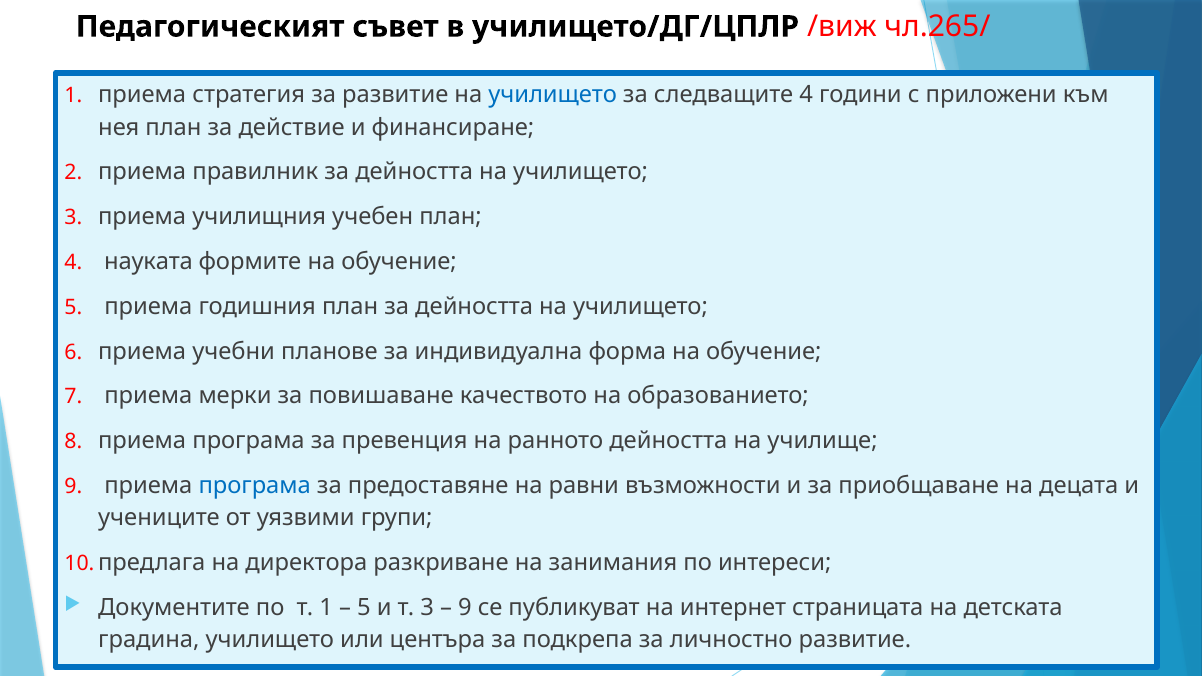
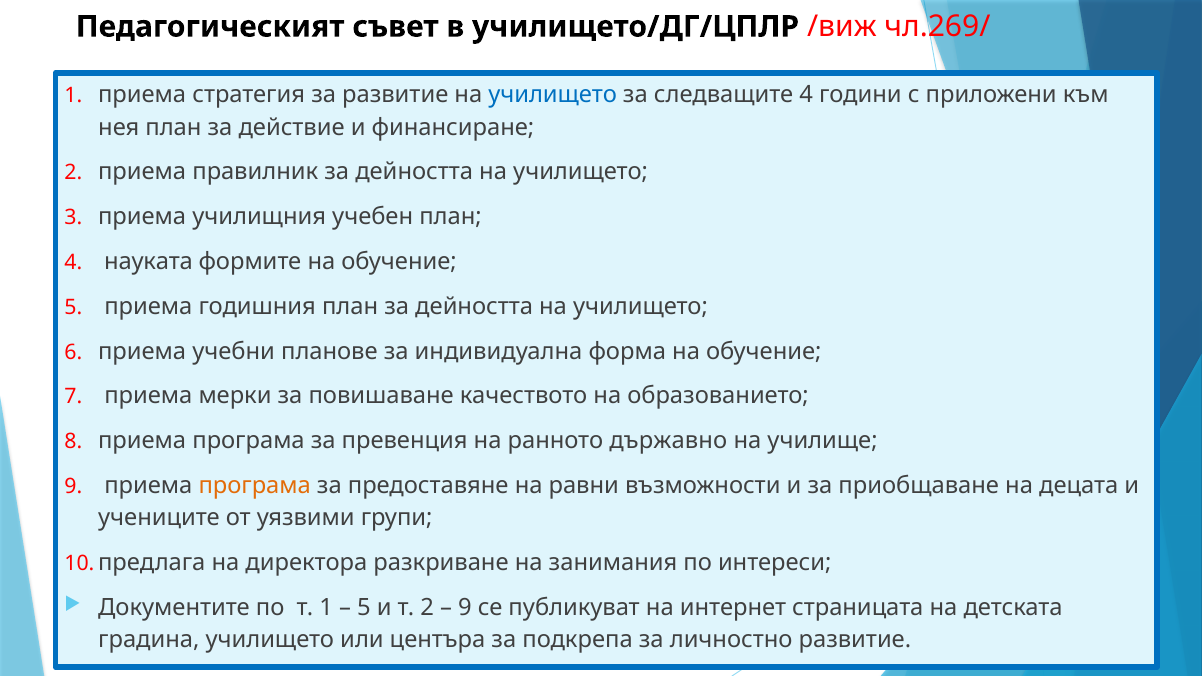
чл.265/: чл.265/ -> чл.269/
ранното дейността: дейността -> държавно
програма at (255, 486) colour: blue -> orange
т 3: 3 -> 2
